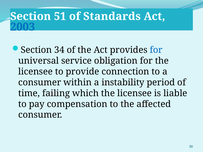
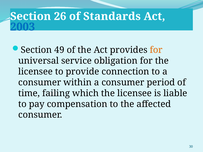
51: 51 -> 26
34: 34 -> 49
for at (156, 50) colour: blue -> orange
within a instability: instability -> consumer
